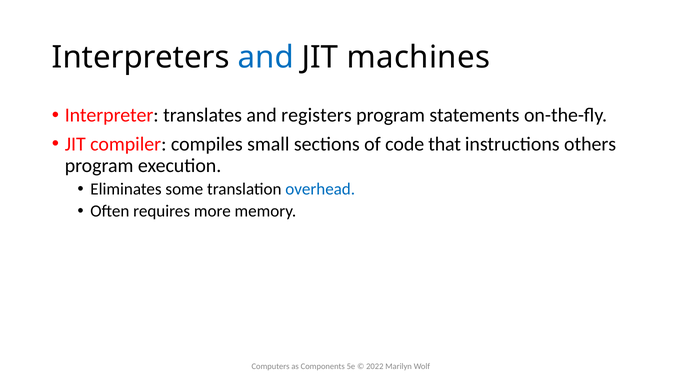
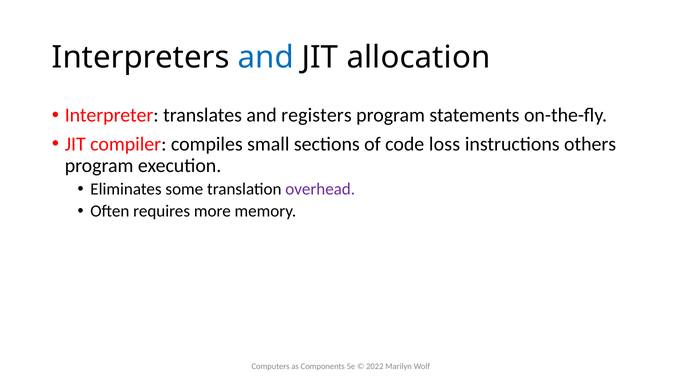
machines: machines -> allocation
that: that -> loss
overhead colour: blue -> purple
